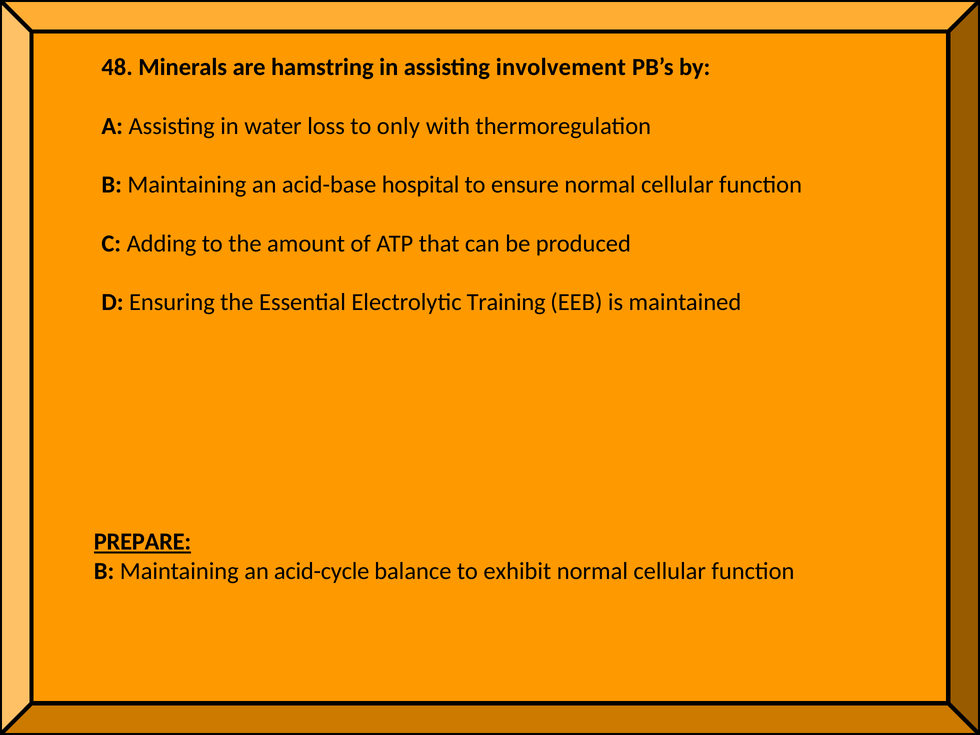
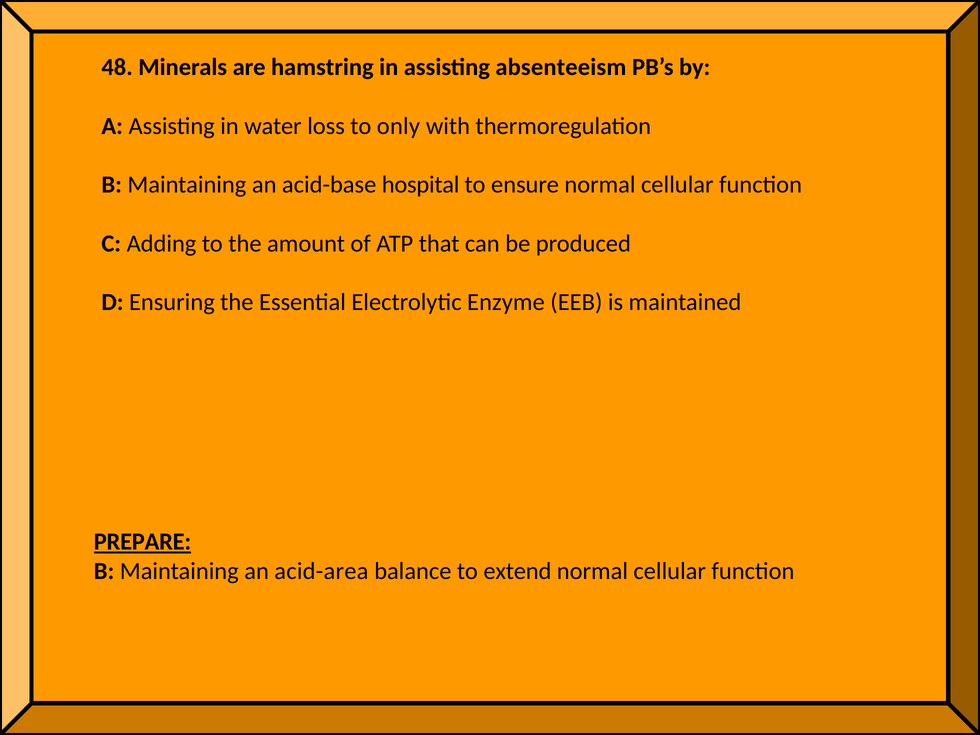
involvement: involvement -> absenteeism
Training: Training -> Enzyme
acid-cycle: acid-cycle -> acid-area
exhibit: exhibit -> extend
